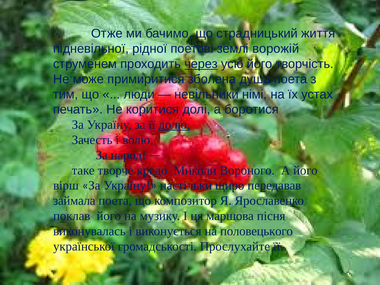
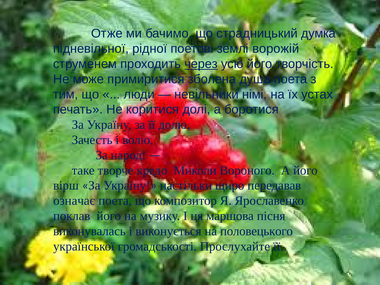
життя: життя -> думка
долю underline: present -> none
займала: займала -> означає
